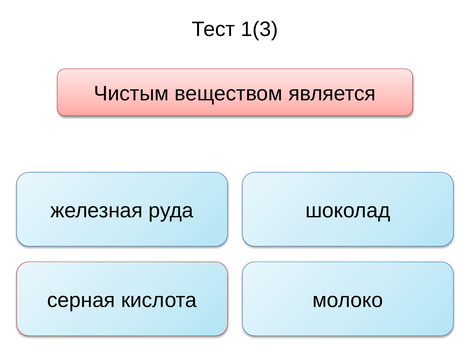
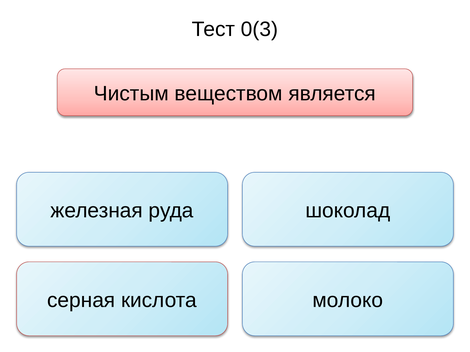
1(3: 1(3 -> 0(3
